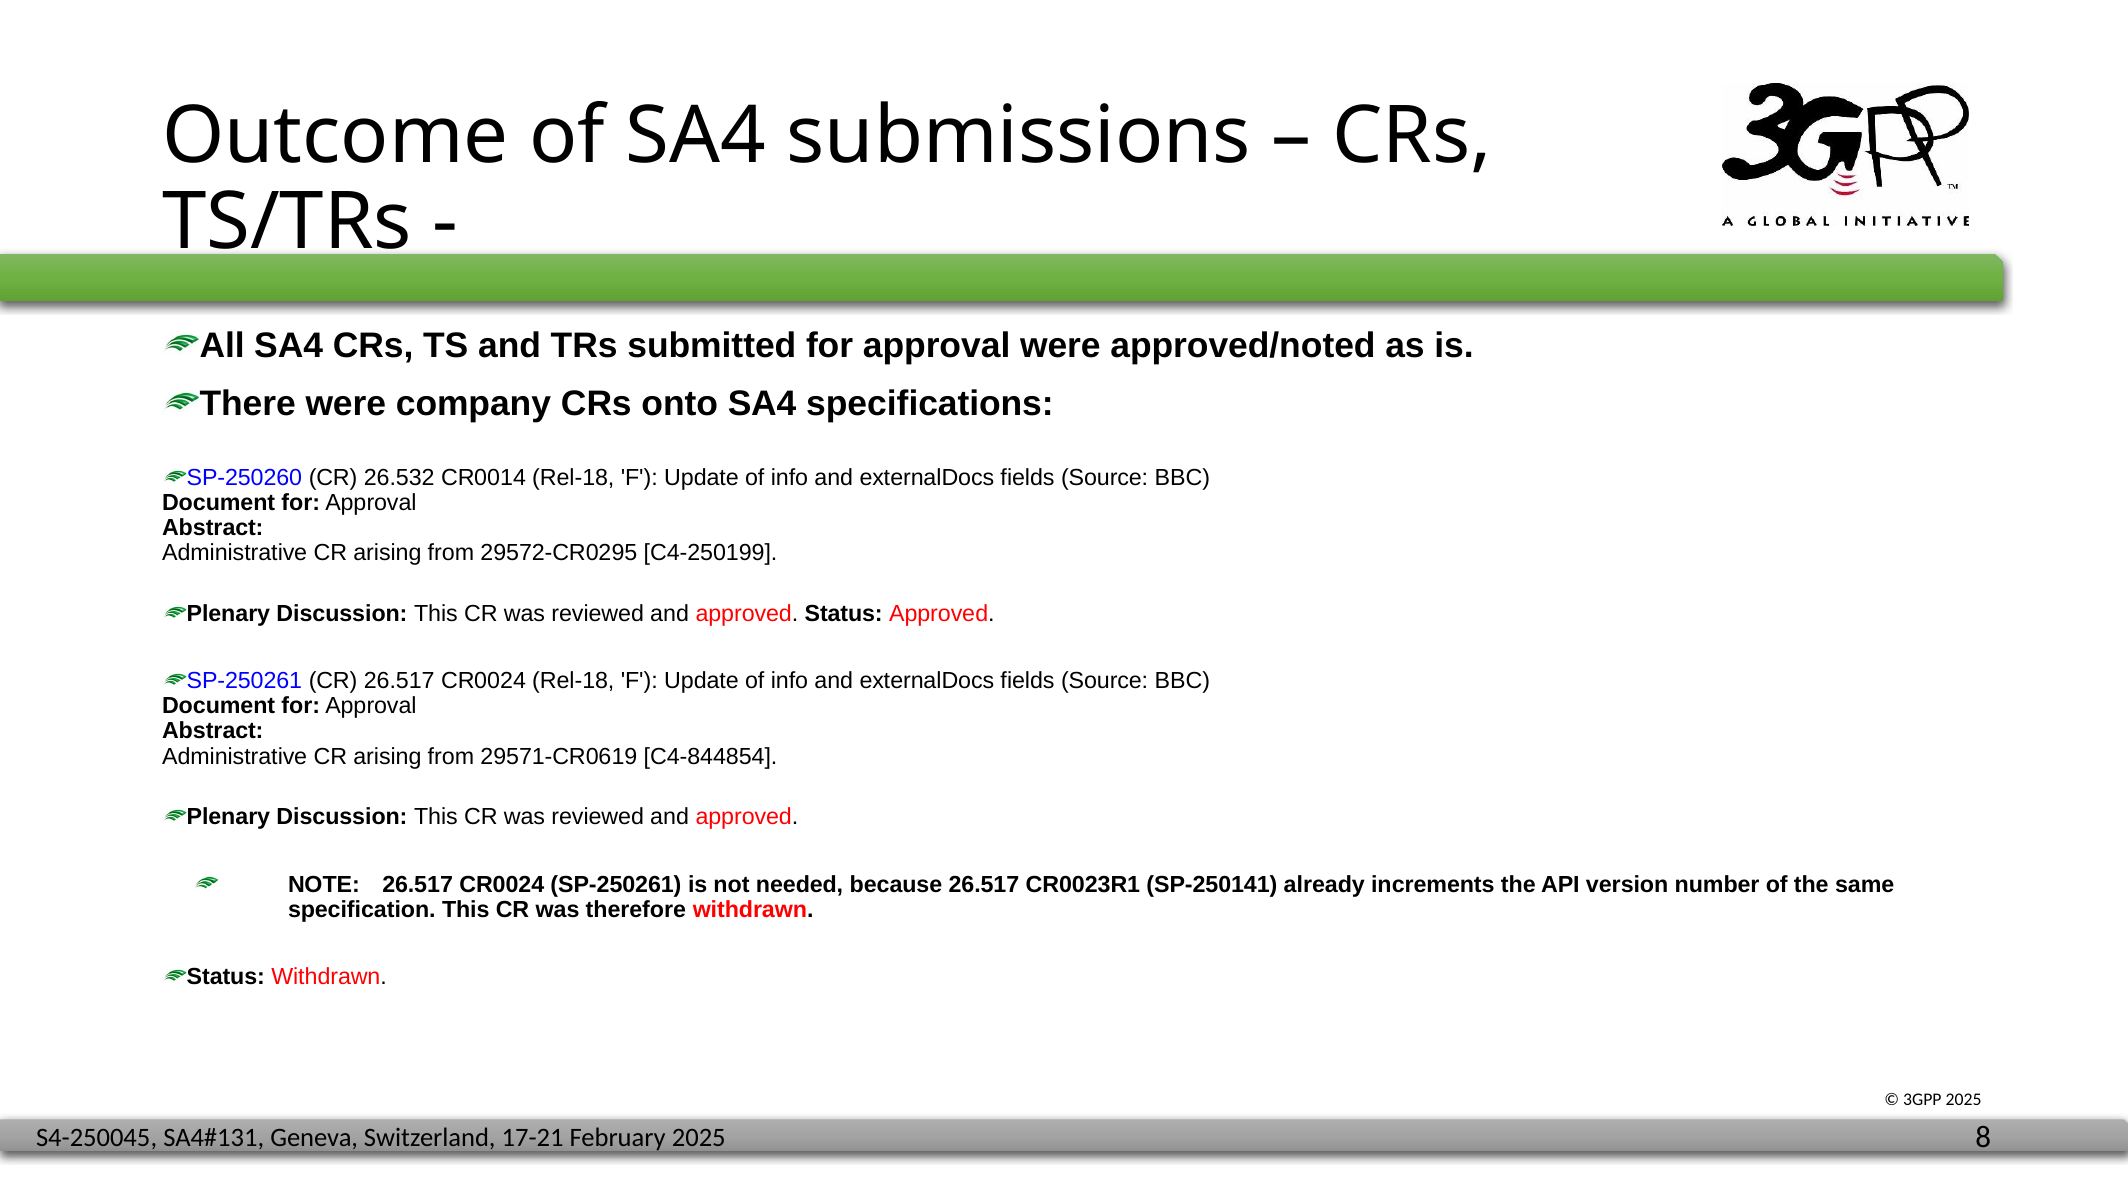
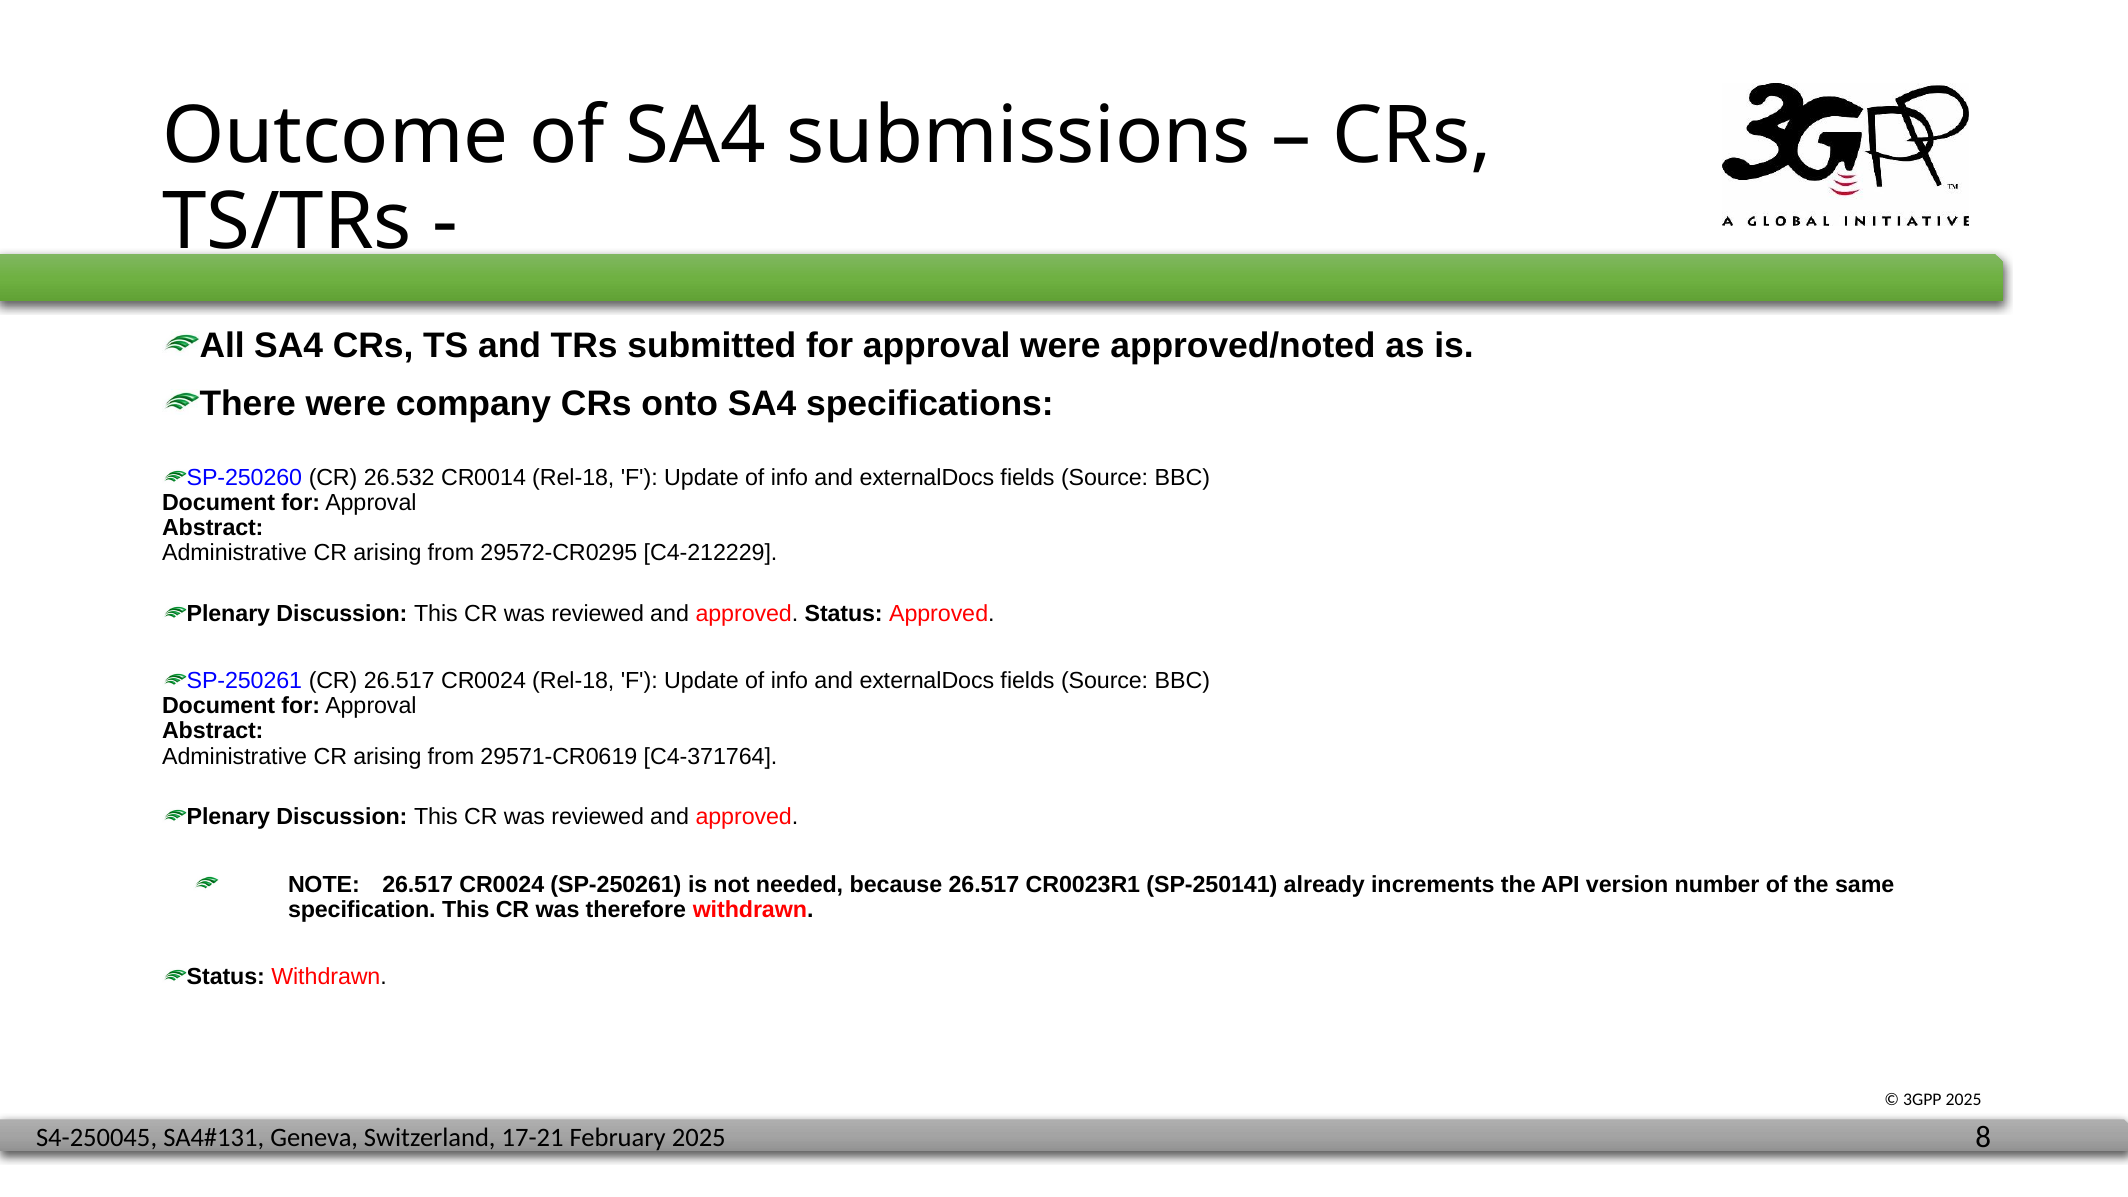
C4-250199: C4-250199 -> C4-212229
C4-844854: C4-844854 -> C4-371764
